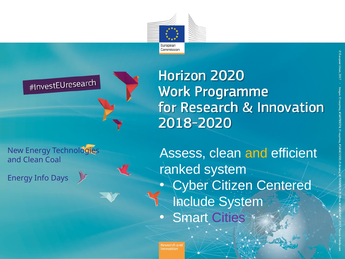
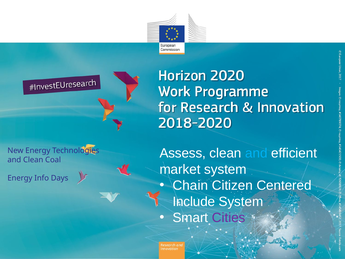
and at (256, 153) colour: yellow -> light blue
ranked: ranked -> market
Cyber: Cyber -> Chain
